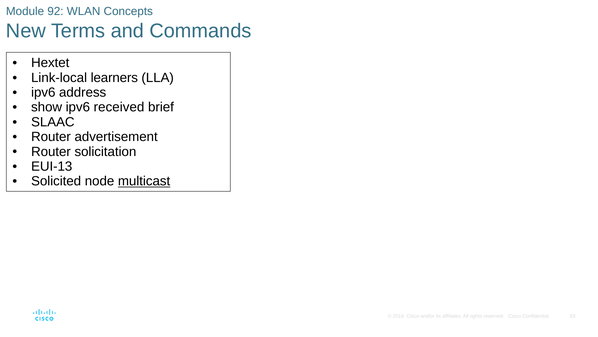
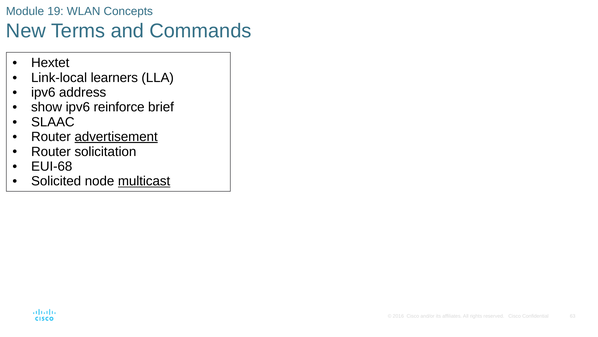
92: 92 -> 19
received: received -> reinforce
advertisement underline: none -> present
EUI-13: EUI-13 -> EUI-68
